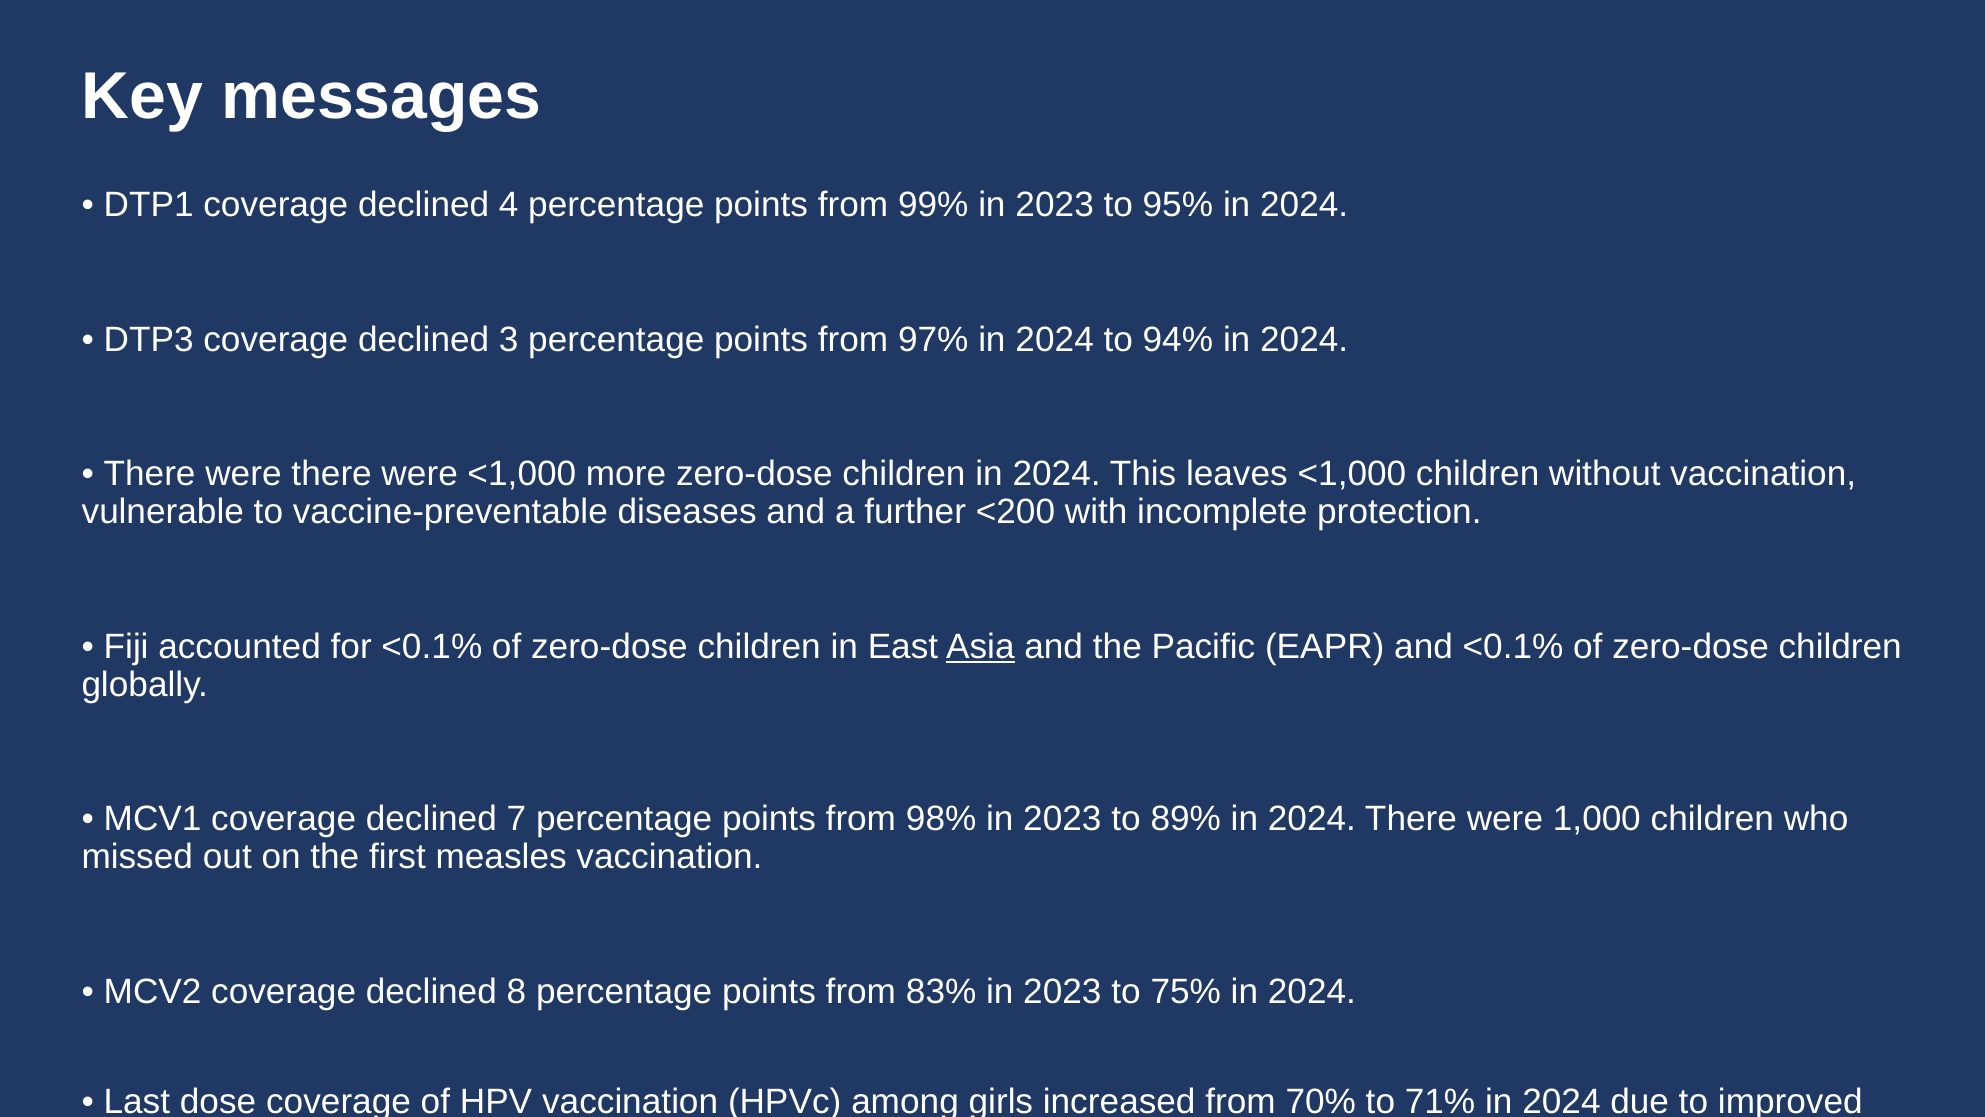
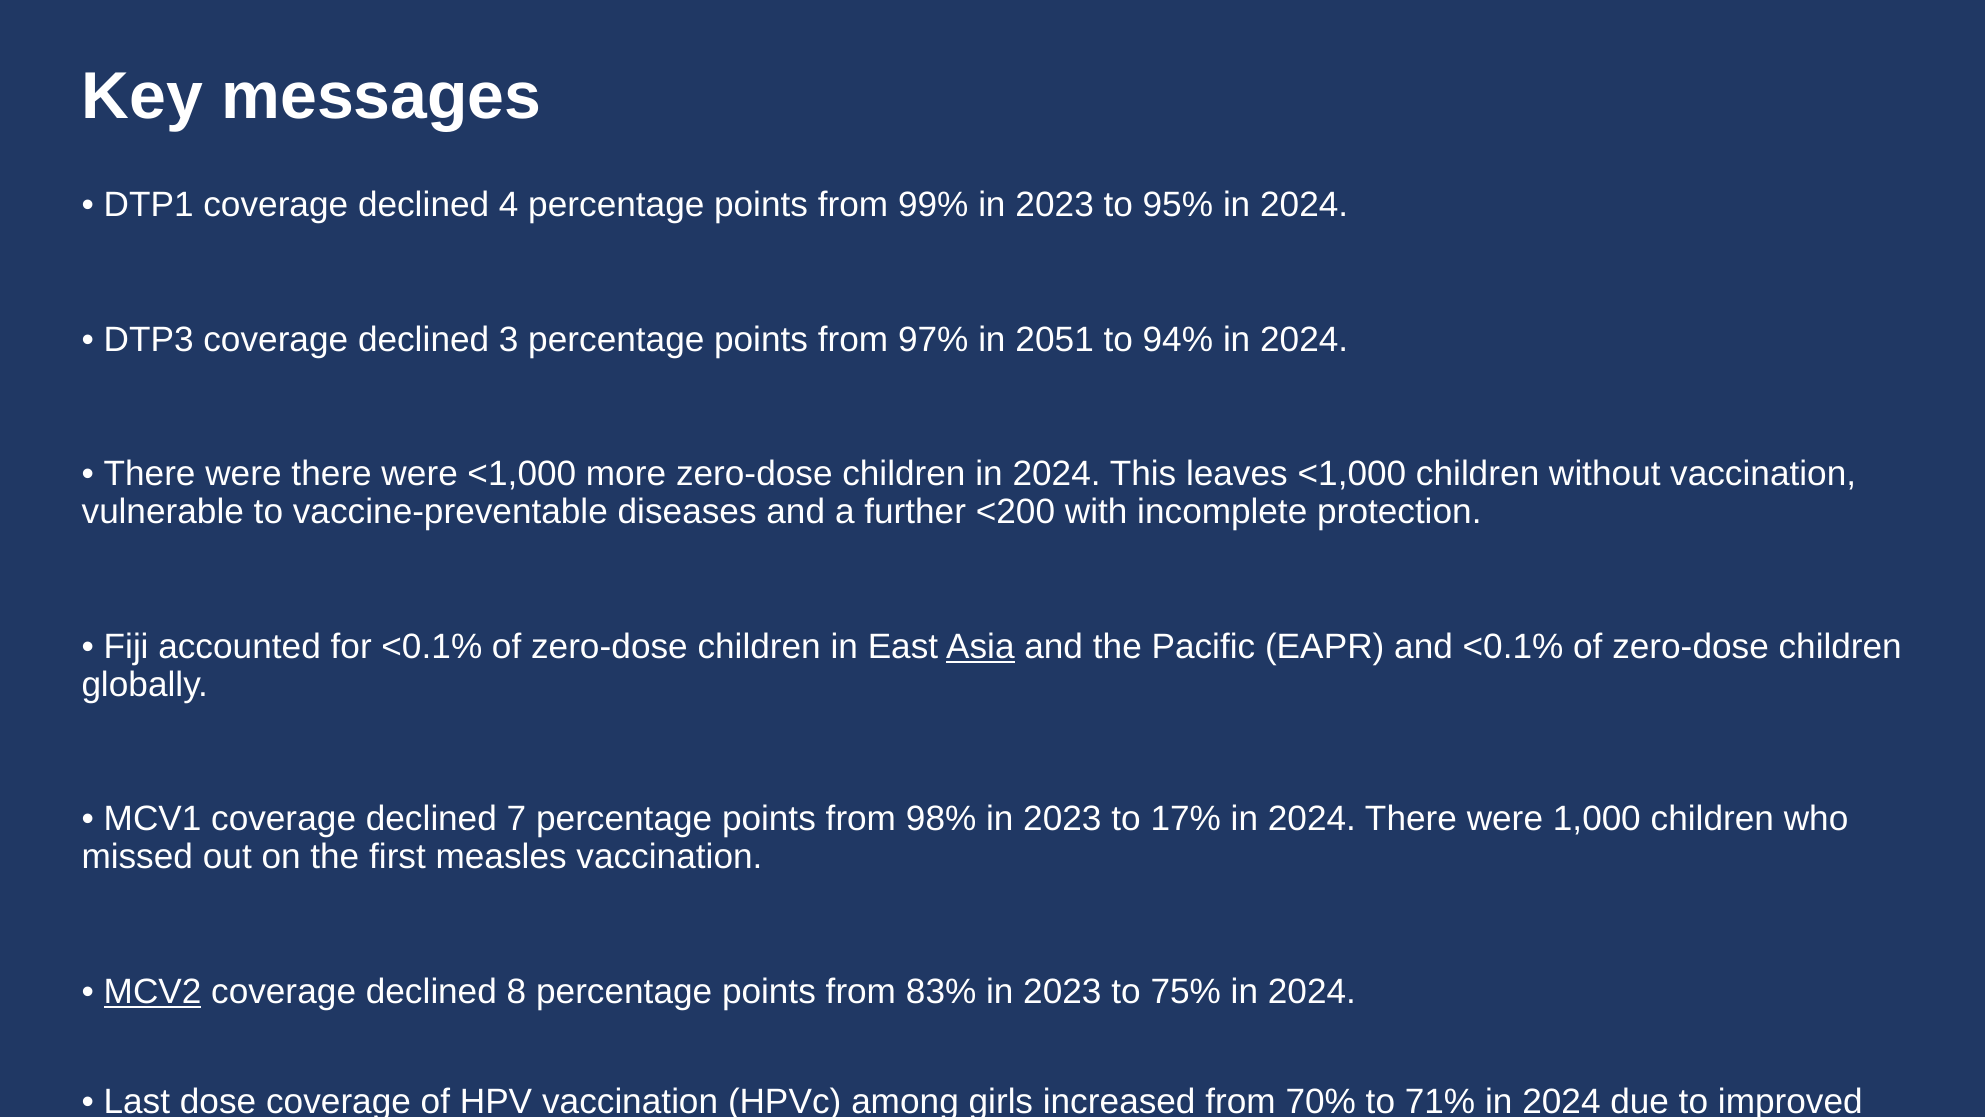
97% in 2024: 2024 -> 2051
89%: 89% -> 17%
MCV2 underline: none -> present
